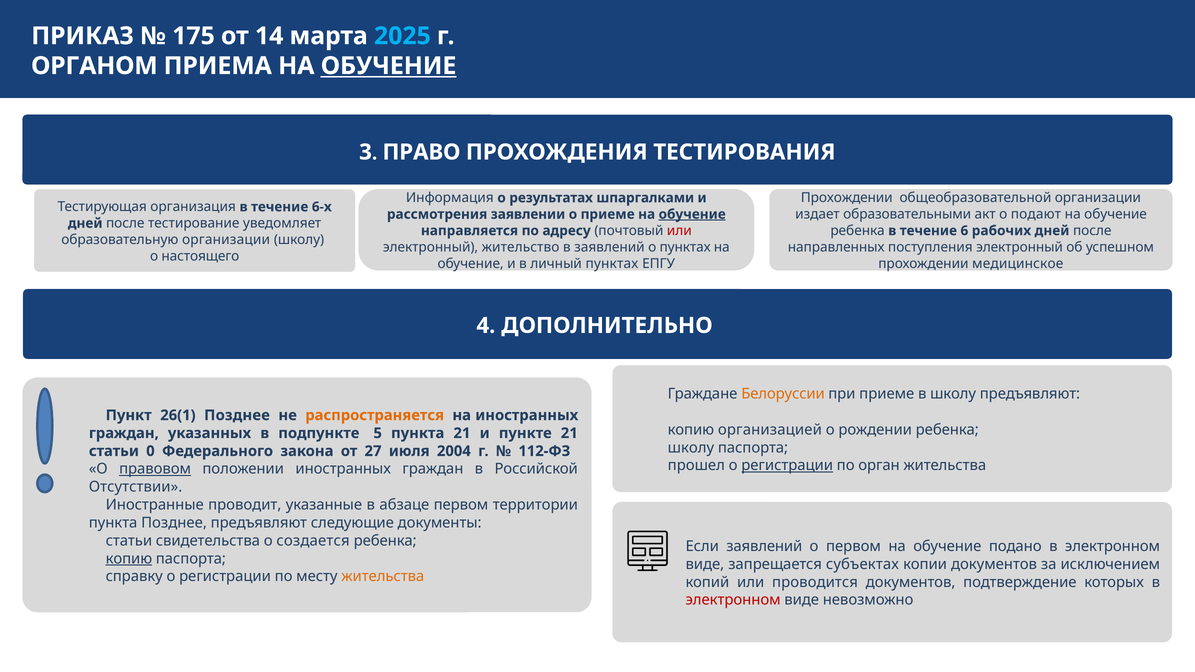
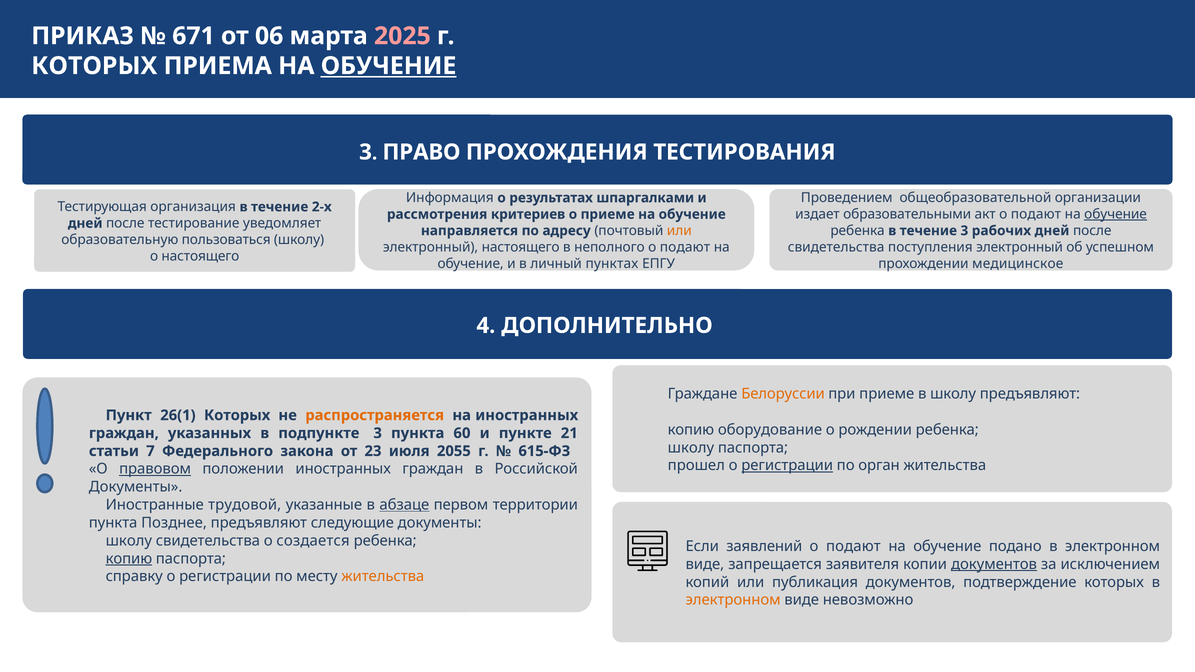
175: 175 -> 671
14: 14 -> 06
2025 colour: light blue -> pink
ОРГАНОМ at (94, 66): ОРГАНОМ -> КОТОРЫХ
Прохождении at (847, 198): Прохождении -> Проведением
6-х: 6-х -> 2-х
обучение at (1116, 214) underline: none -> present
заявлении: заявлении -> критериев
обучение at (692, 214) underline: present -> none
течение 6: 6 -> 3
или at (679, 231) colour: red -> orange
образовательную организации: организации -> пользоваться
электронный жительство: жительство -> настоящего
в заявлений: заявлений -> неполного
пунктах at (685, 247): пунктах -> подают
направленных at (836, 247): направленных -> свидетельства
26(1 Позднее: Позднее -> Которых
организацией: организацией -> оборудование
подпункте 5: 5 -> 3
пункта 21: 21 -> 60
0: 0 -> 7
27: 27 -> 23
2004: 2004 -> 2055
112-ФЗ: 112-ФЗ -> 615-ФЗ
Отсутствии at (136, 487): Отсутствии -> Документы
проводит: проводит -> трудовой
абзаце underline: none -> present
статьи at (129, 541): статьи -> школу
первом at (853, 546): первом -> подают
субъектах: субъектах -> заявителя
документов at (994, 564) underline: none -> present
проводится: проводится -> публикация
электронном at (733, 600) colour: red -> orange
